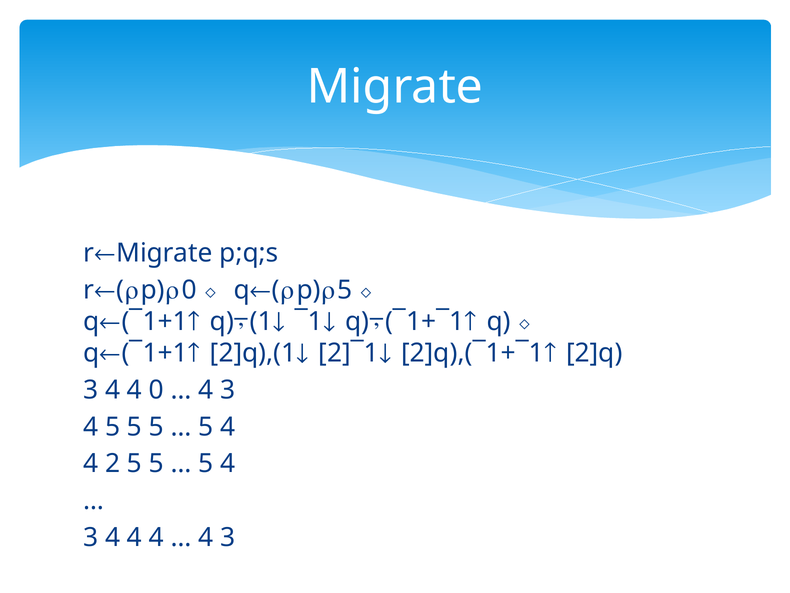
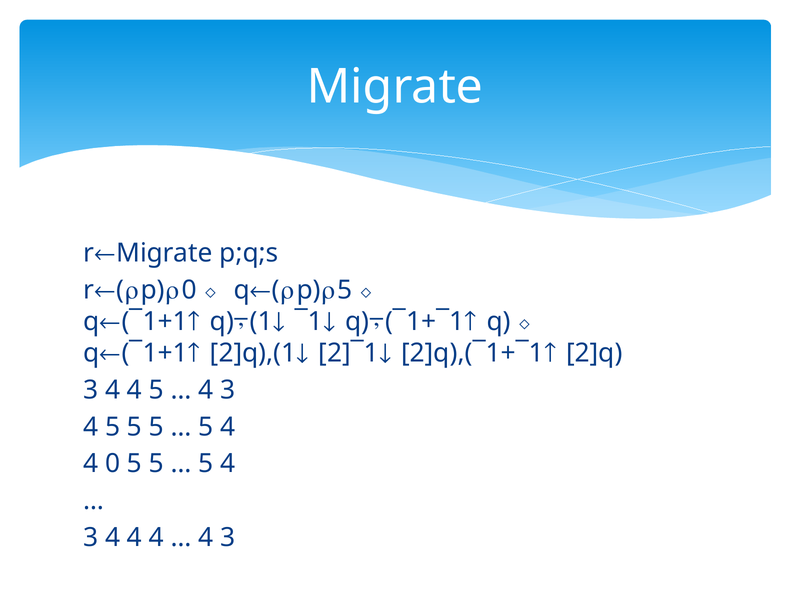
4 4 0: 0 -> 5
4 2: 2 -> 0
